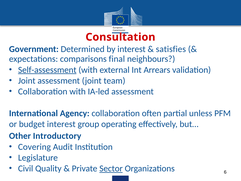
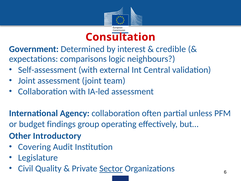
satisfies: satisfies -> credible
final: final -> logic
Self-assessment underline: present -> none
Arrears: Arrears -> Central
budget interest: interest -> findings
